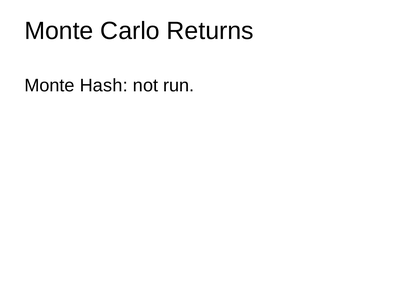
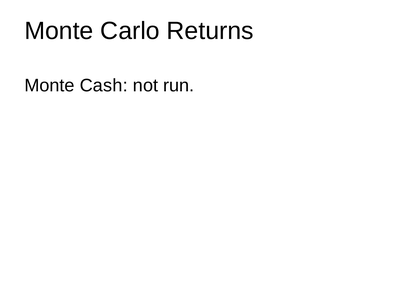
Hash: Hash -> Cash
